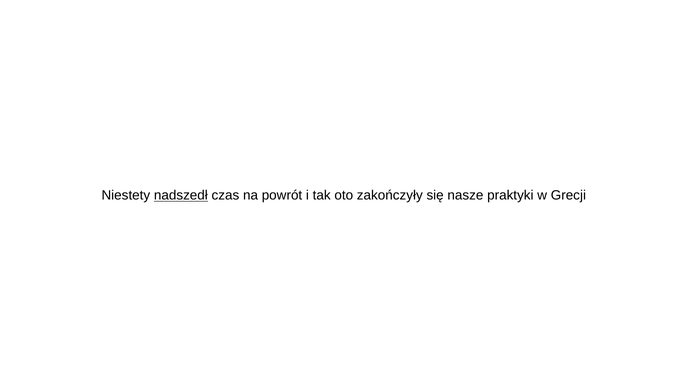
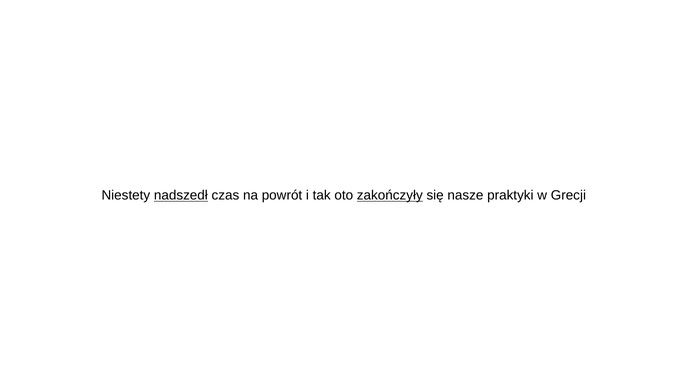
zakończyły underline: none -> present
